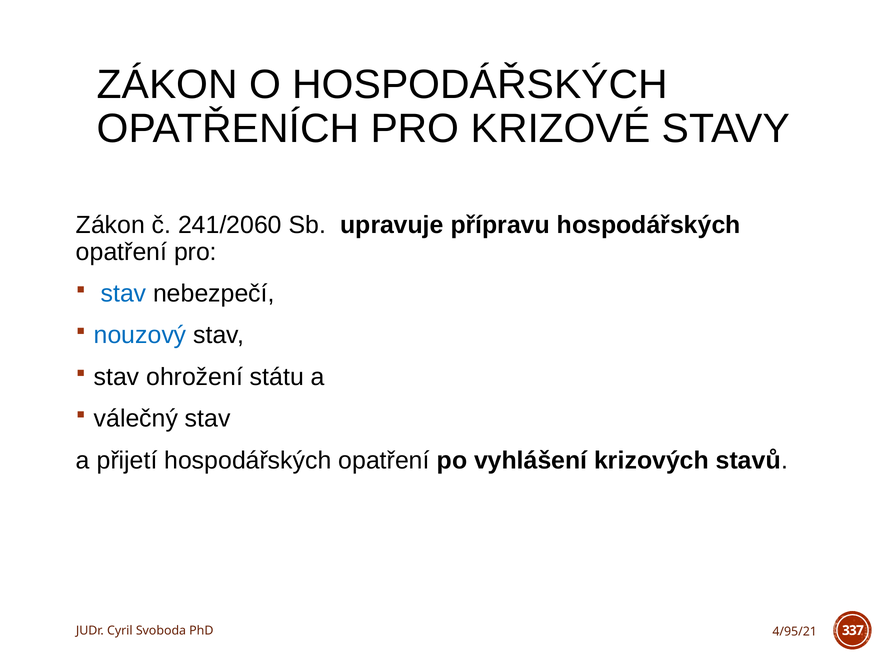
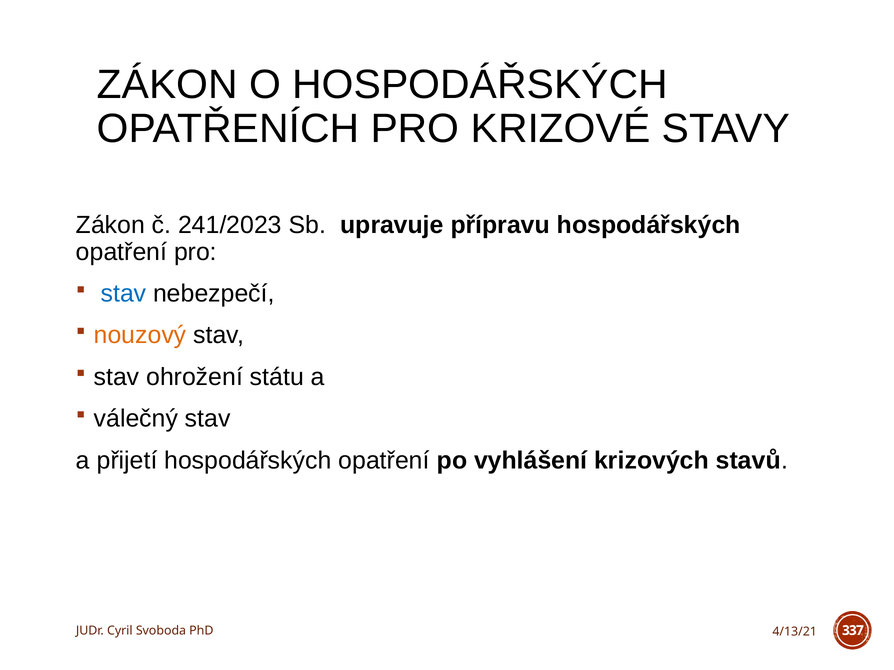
241/2060: 241/2060 -> 241/2023
nouzový colour: blue -> orange
4/95/21: 4/95/21 -> 4/13/21
